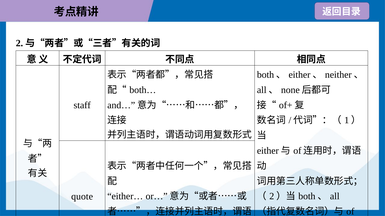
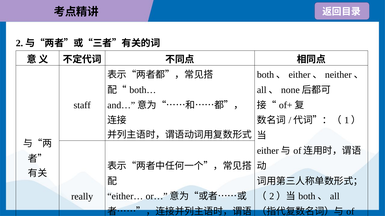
quote: quote -> really
